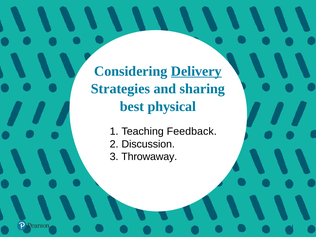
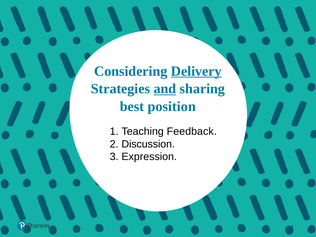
and underline: none -> present
physical: physical -> position
Throwaway: Throwaway -> Expression
